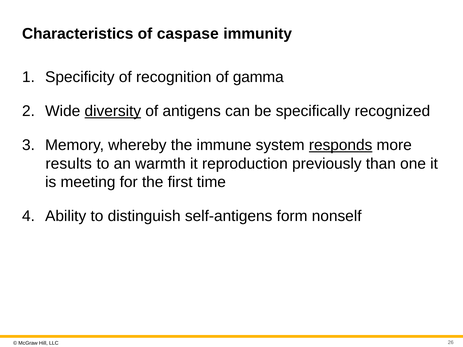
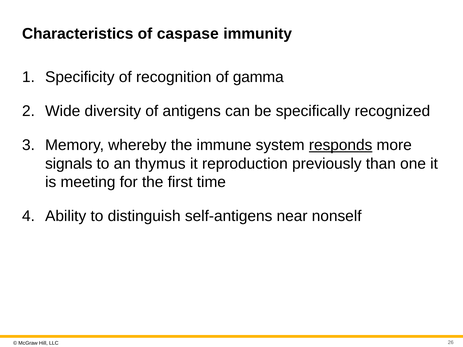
diversity underline: present -> none
results: results -> signals
warmth: warmth -> thymus
form: form -> near
